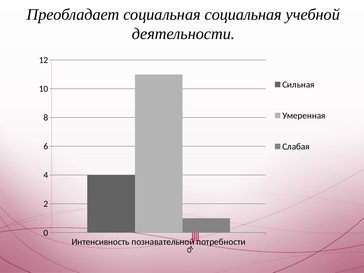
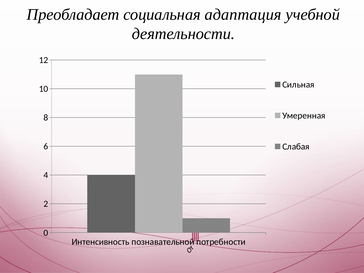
социальная социальная: социальная -> адаптация
